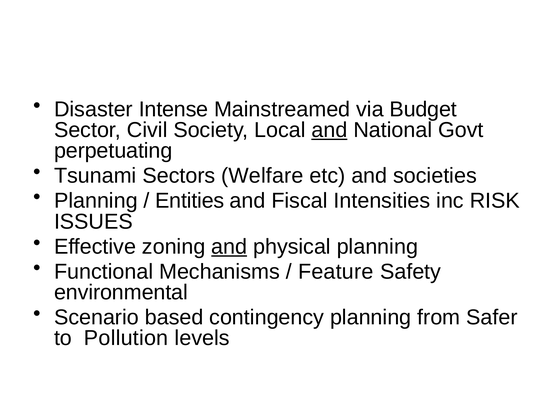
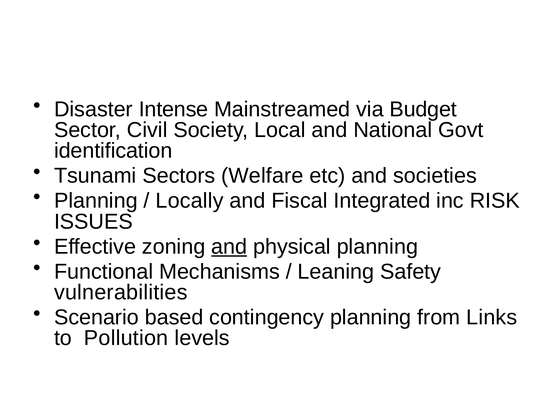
and at (329, 130) underline: present -> none
perpetuating: perpetuating -> identification
Entities: Entities -> Locally
Intensities: Intensities -> Integrated
Feature: Feature -> Leaning
environmental: environmental -> vulnerabilities
Safer: Safer -> Links
